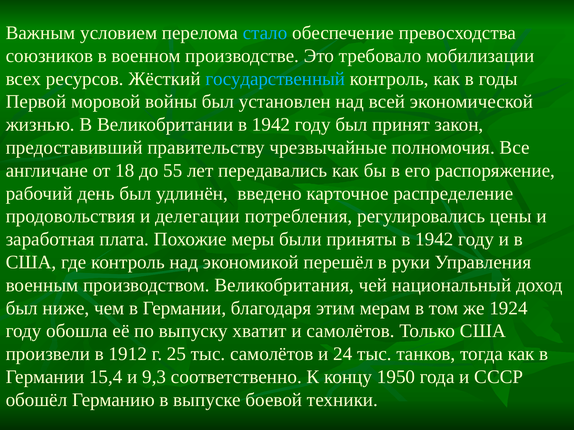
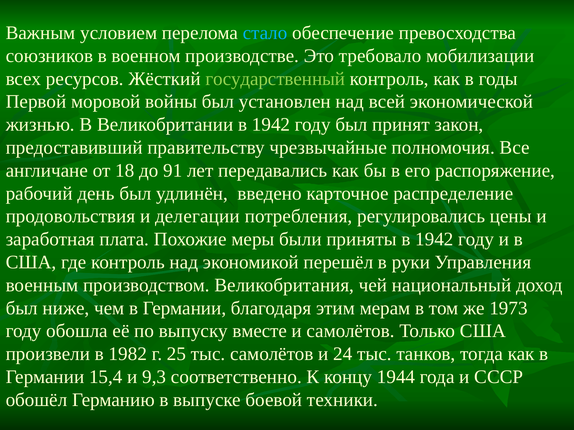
государственный colour: light blue -> light green
55: 55 -> 91
1924: 1924 -> 1973
хватит: хватит -> вместе
1912: 1912 -> 1982
1950: 1950 -> 1944
